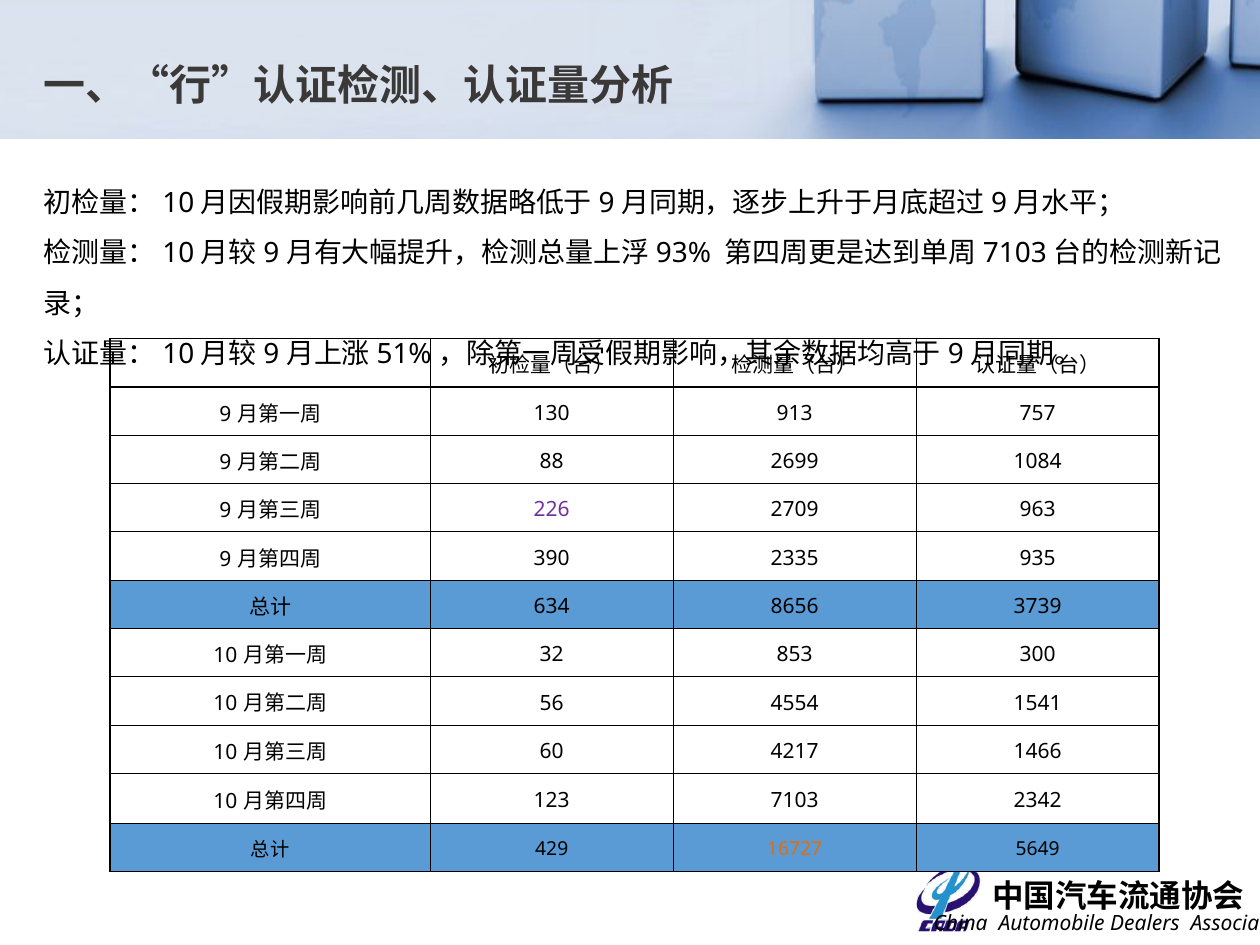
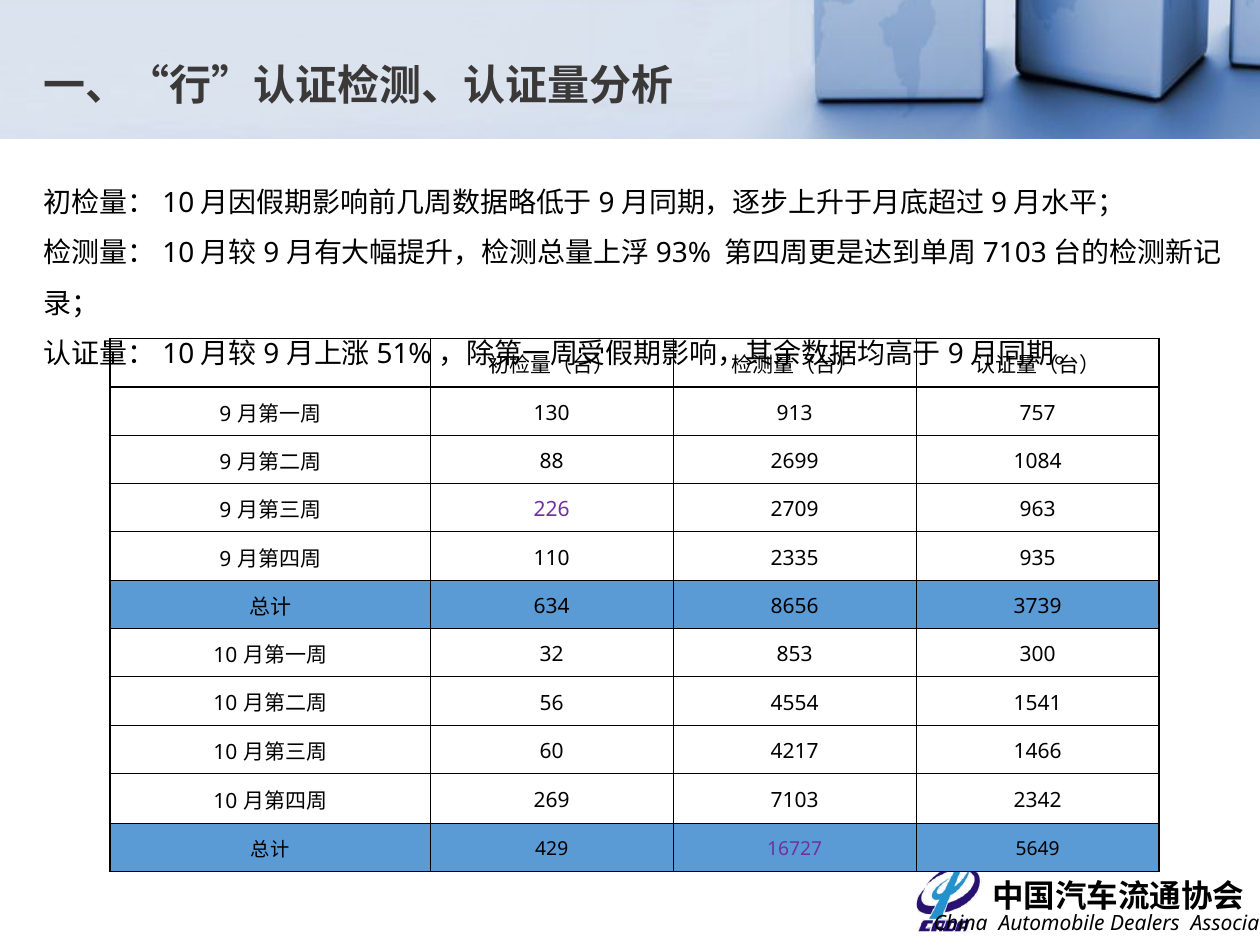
390: 390 -> 110
123: 123 -> 269
16727 colour: orange -> purple
